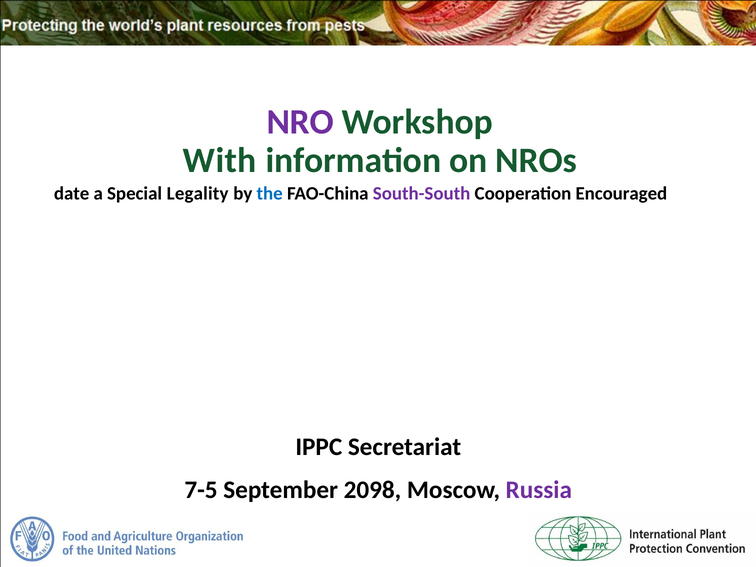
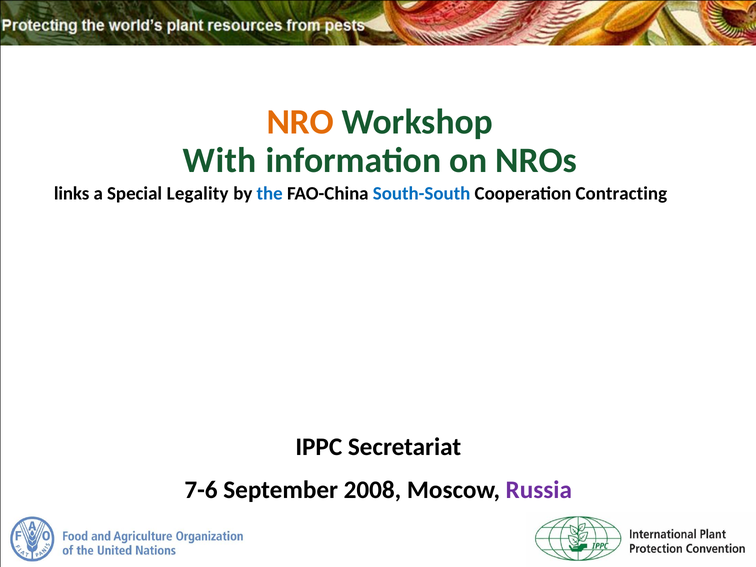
NRO colour: purple -> orange
date: date -> links
South-South colour: purple -> blue
Encouraged: Encouraged -> Contracting
7-5: 7-5 -> 7-6
2098: 2098 -> 2008
